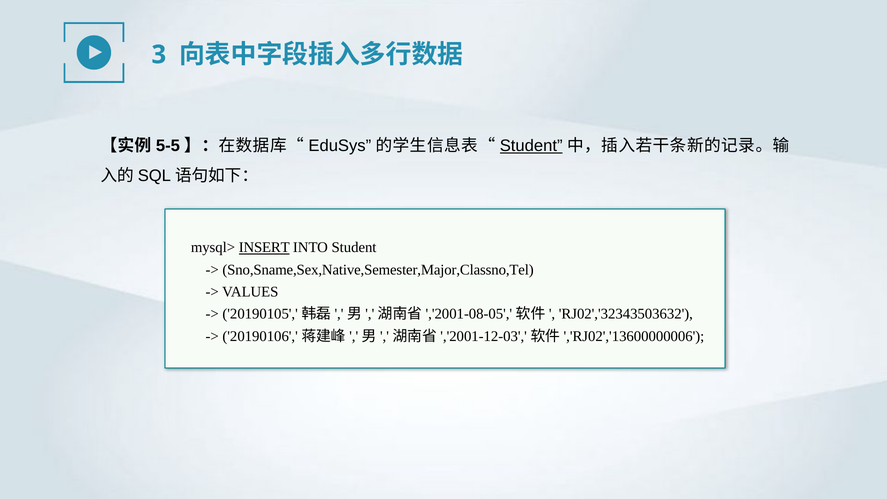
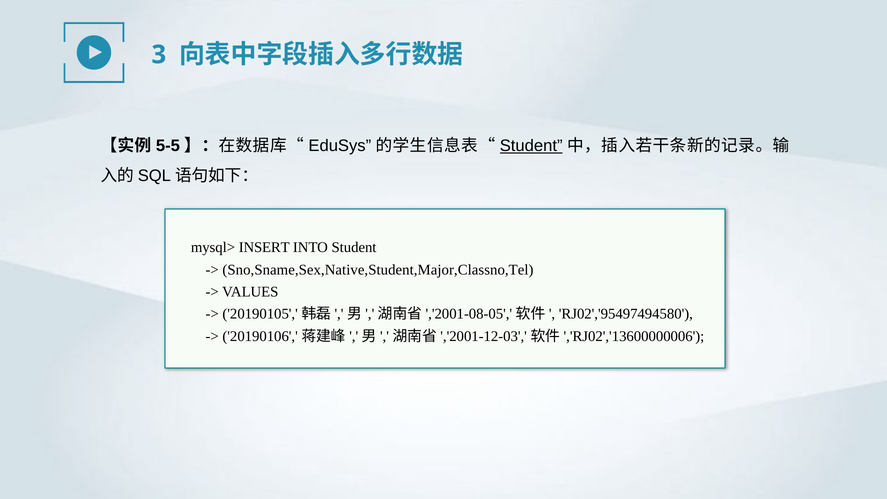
INSERT underline: present -> none
Sno,Sname,Sex,Native,Semester,Major,Classno,Tel: Sno,Sname,Sex,Native,Semester,Major,Classno,Tel -> Sno,Sname,Sex,Native,Student,Major,Classno,Tel
RJ02','32343503632: RJ02','32343503632 -> RJ02','95497494580
